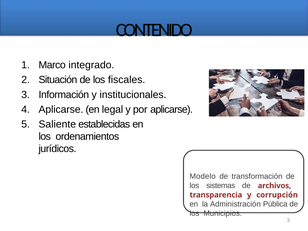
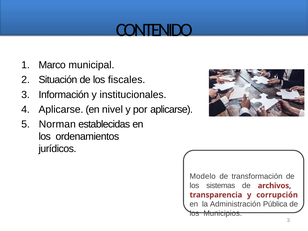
integrado: integrado -> municipal
legal: legal -> nivel
Saliente: Saliente -> Norman
